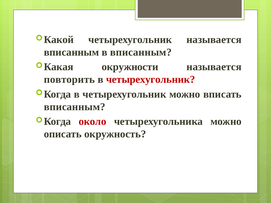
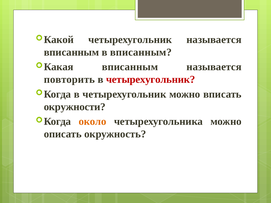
окружности at (130, 67): окружности -> вписанным
вписанным at (75, 107): вписанным -> окружности
около colour: red -> orange
